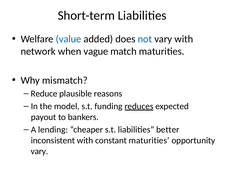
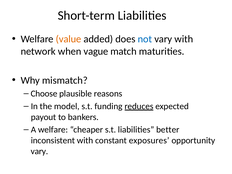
value colour: blue -> orange
Reduce: Reduce -> Choose
A lending: lending -> welfare
constant maturities: maturities -> exposures
